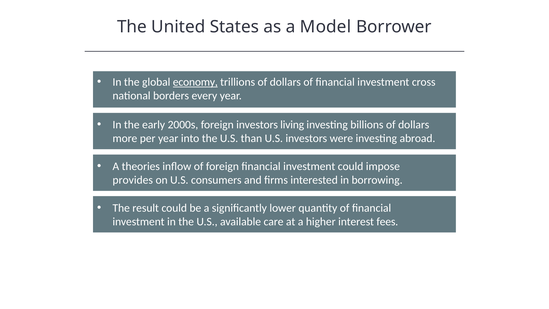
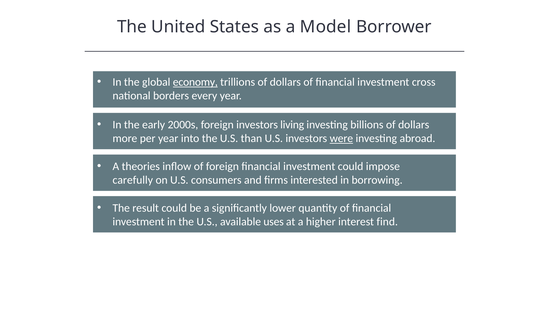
were underline: none -> present
provides: provides -> carefully
care: care -> uses
fees: fees -> find
